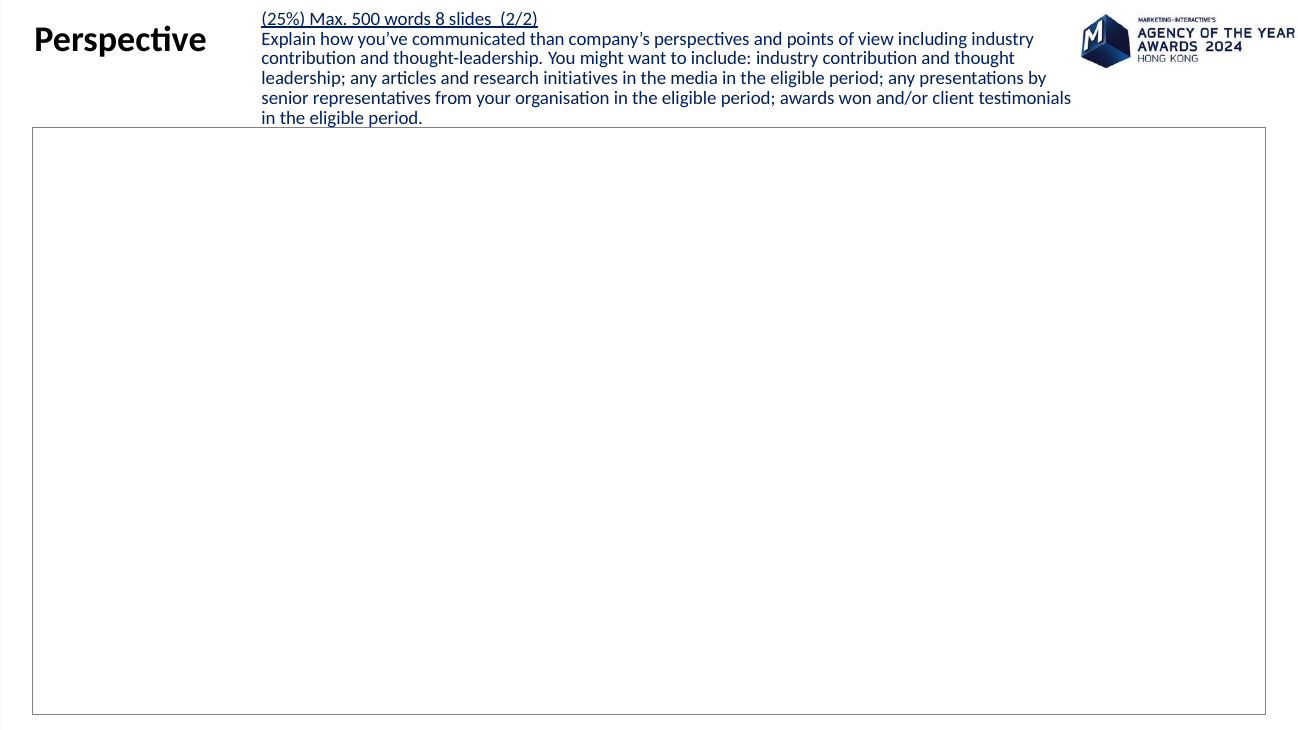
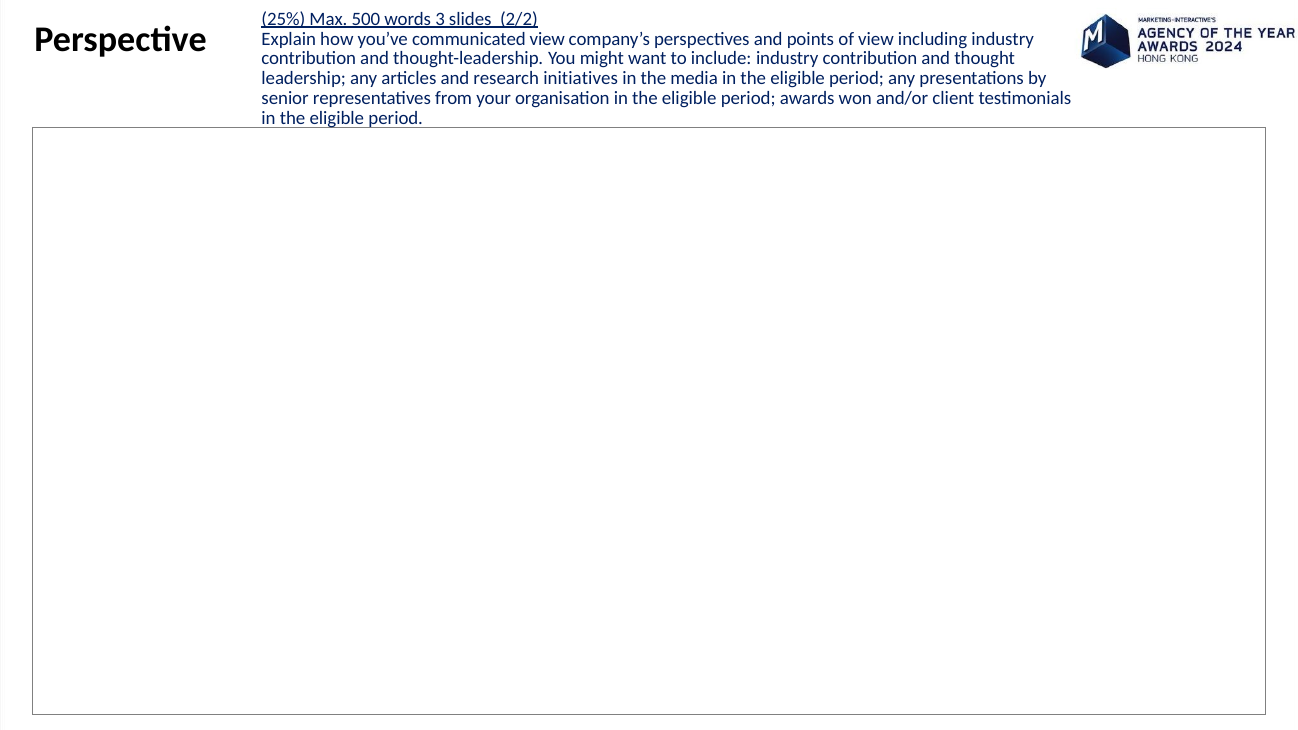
8: 8 -> 3
communicated than: than -> view
